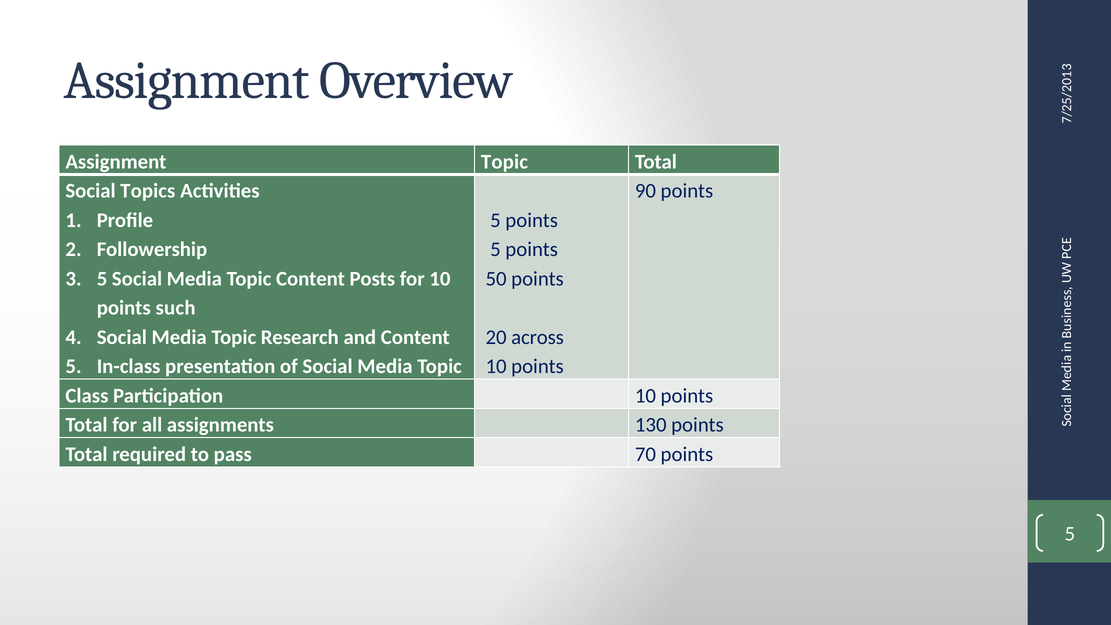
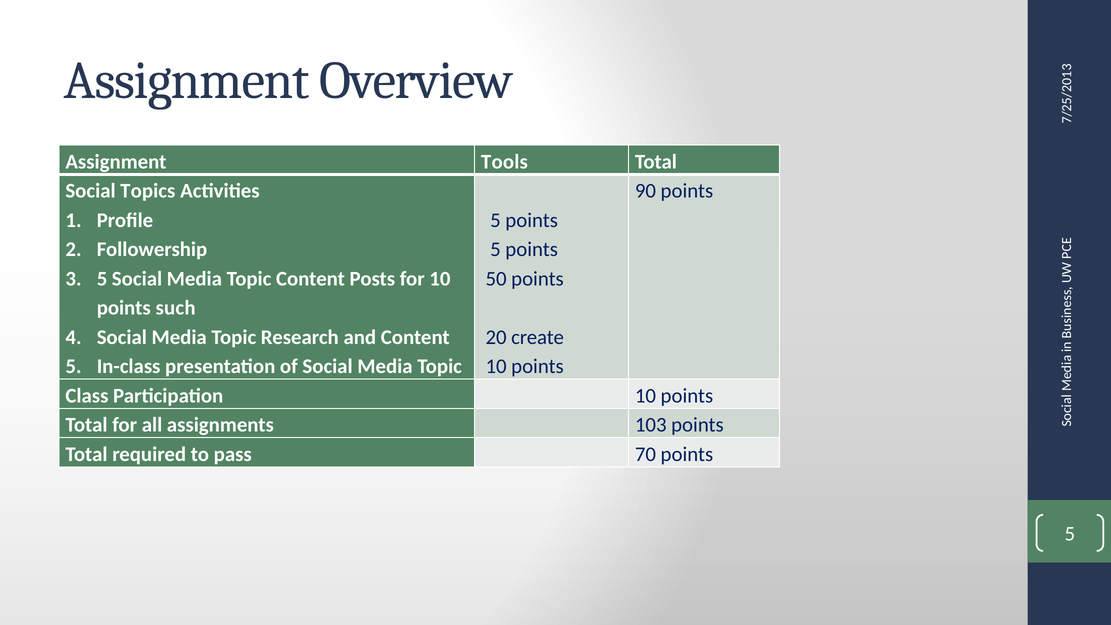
Assignment Topic: Topic -> Tools
across: across -> create
130: 130 -> 103
